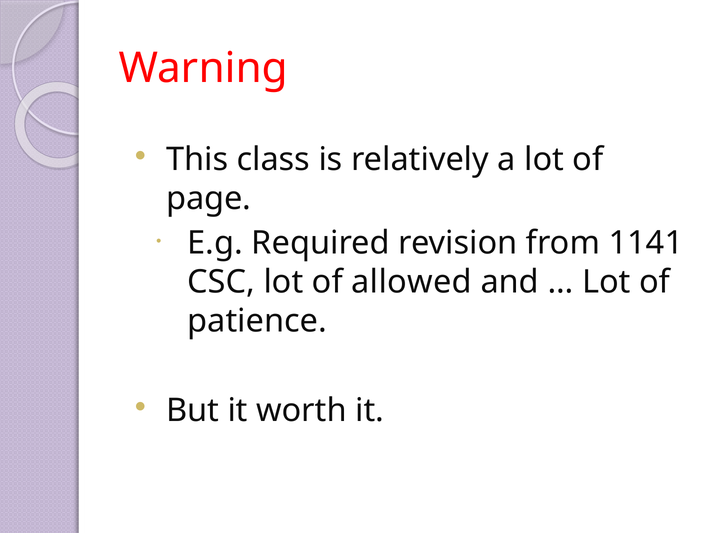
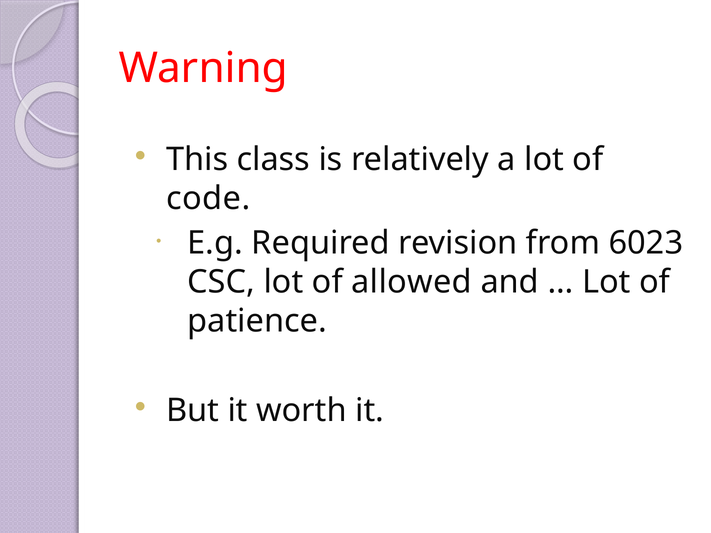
page: page -> code
1141: 1141 -> 6023
